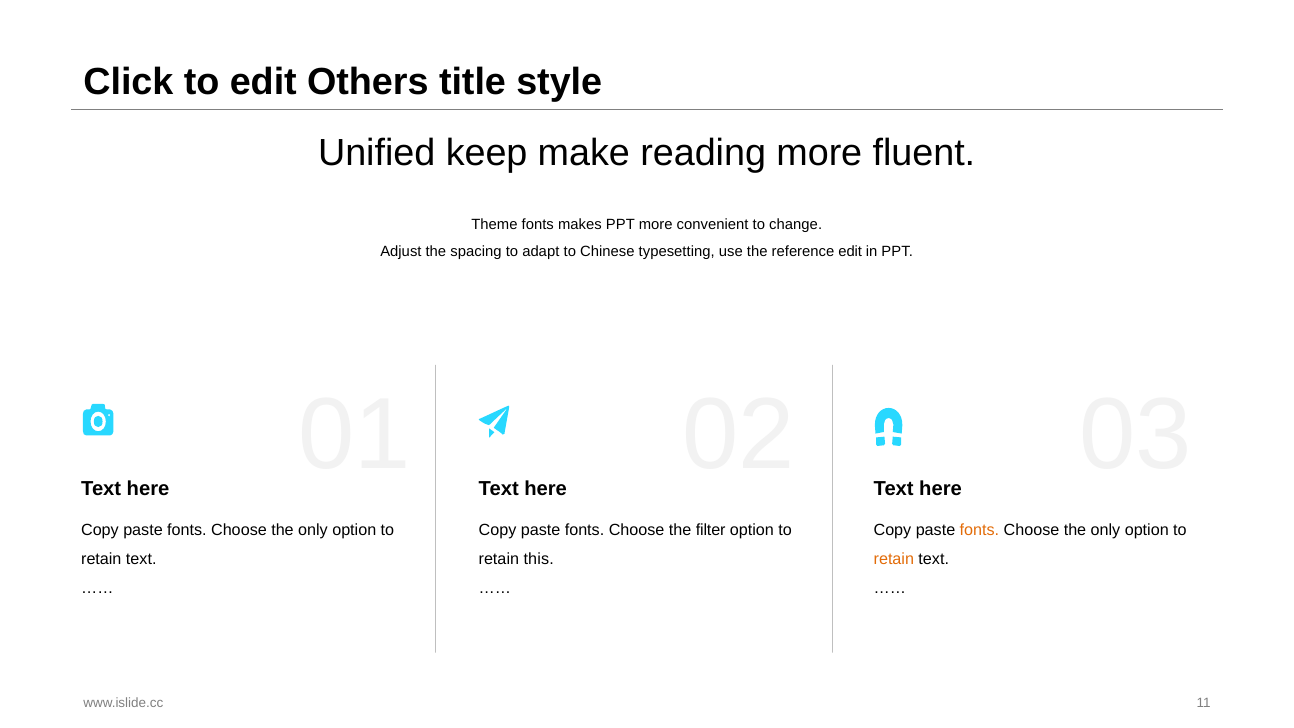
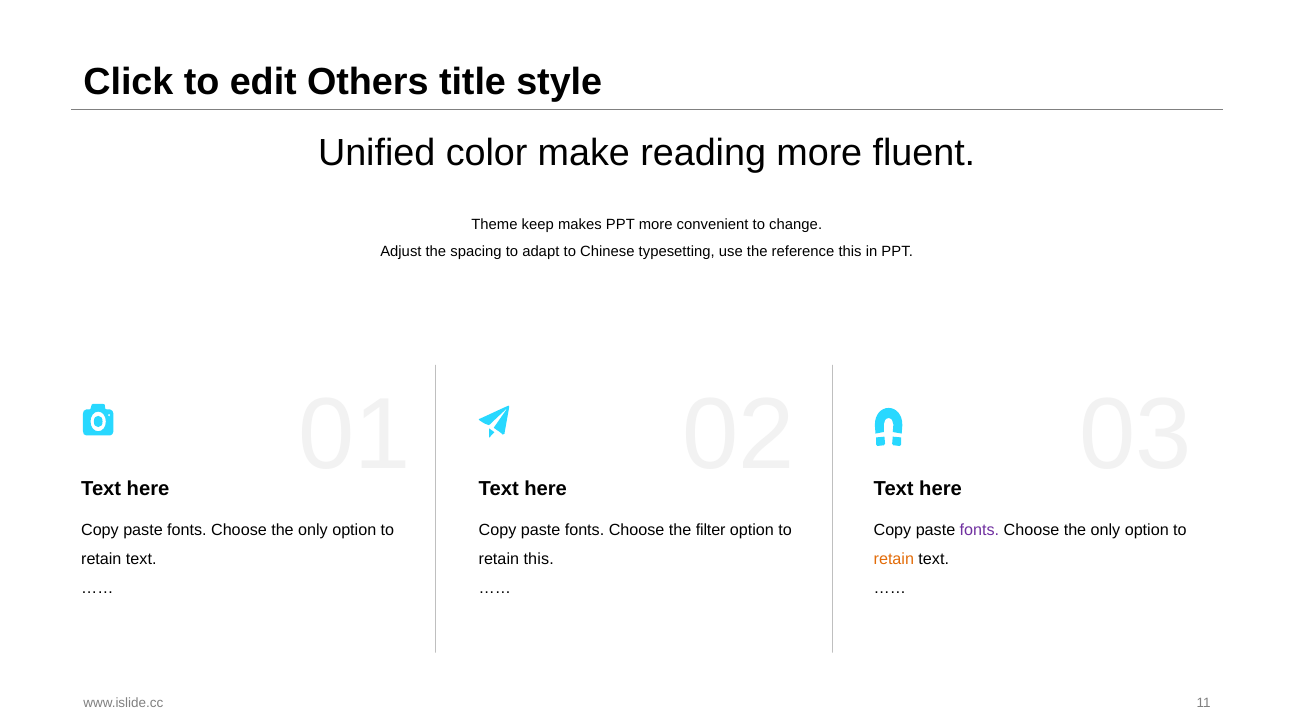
keep: keep -> color
Theme fonts: fonts -> keep
reference edit: edit -> this
fonts at (979, 530) colour: orange -> purple
